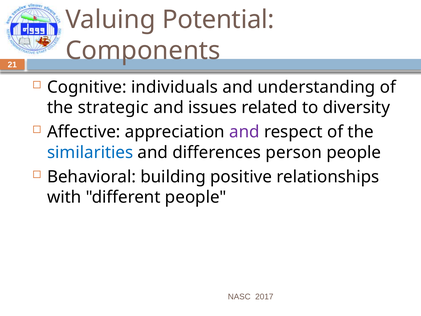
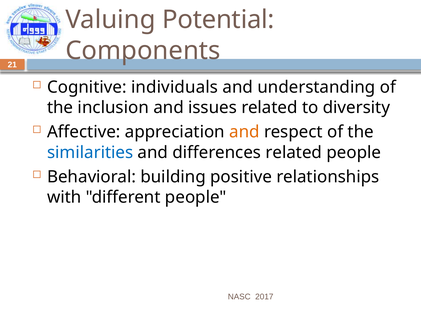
strategic: strategic -> inclusion
and at (244, 132) colour: purple -> orange
differences person: person -> related
